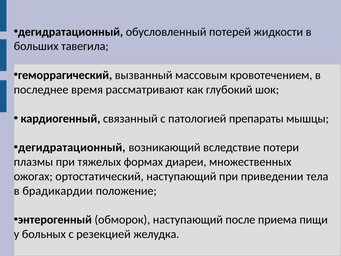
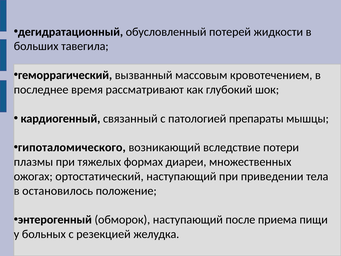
дегидратационный at (72, 147): дегидратационный -> гипоталомического
брадикардии: брадикардии -> остановилось
